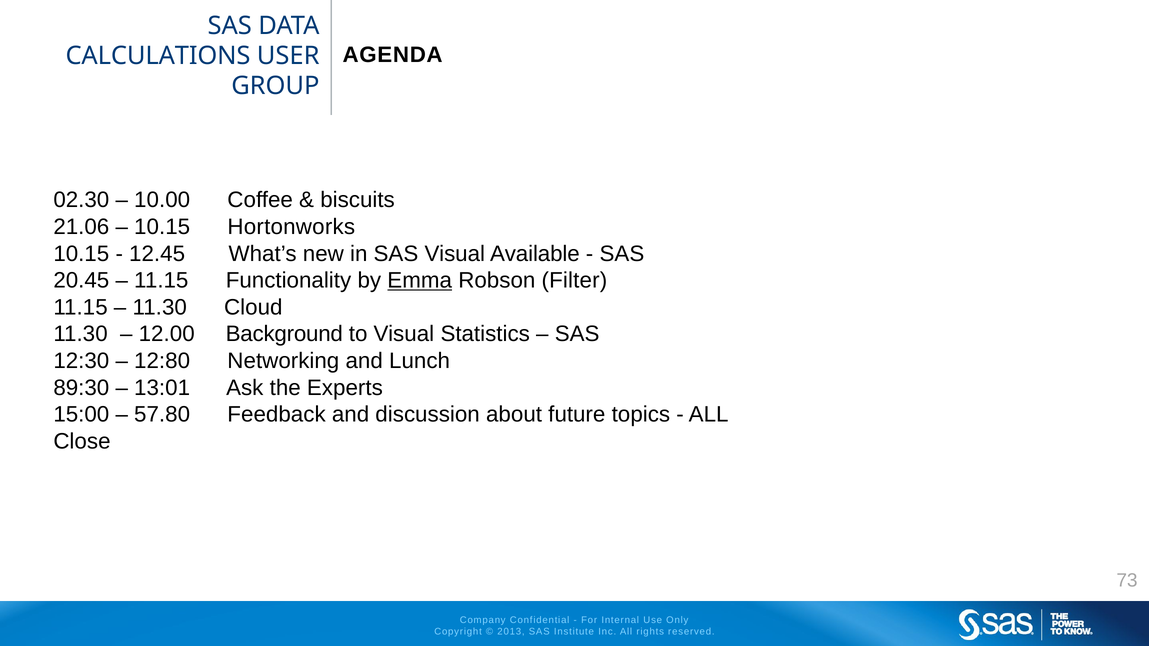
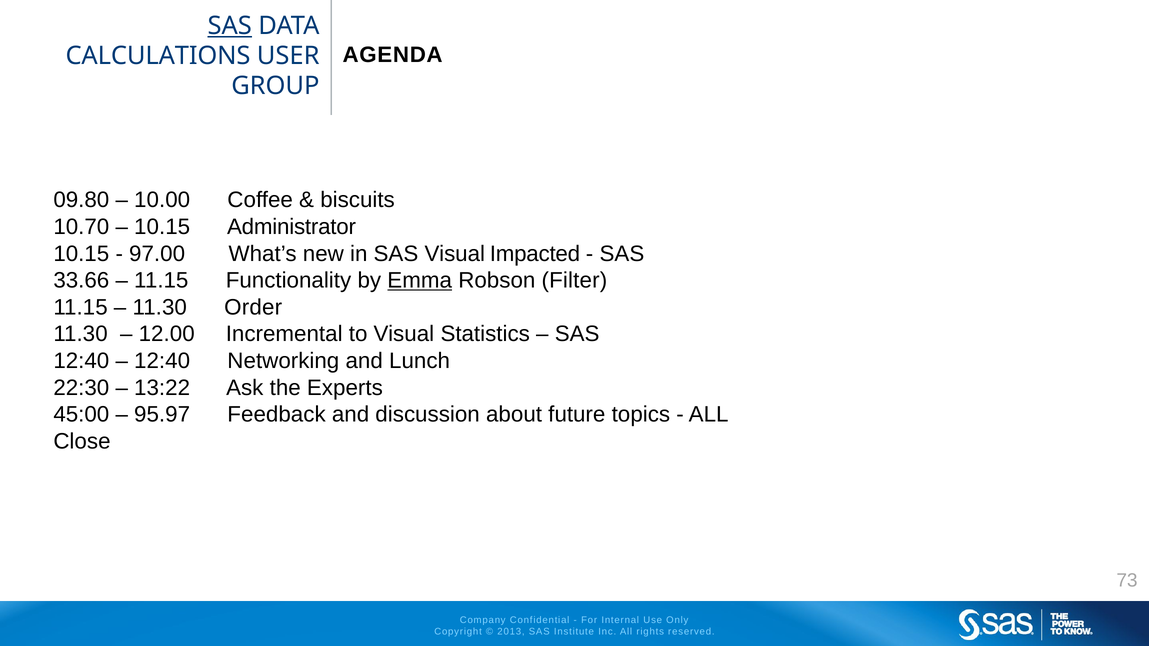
SAS at (230, 26) underline: none -> present
02.30: 02.30 -> 09.80
21.06: 21.06 -> 10.70
Hortonworks: Hortonworks -> Administrator
12.45: 12.45 -> 97.00
Available: Available -> Impacted
20.45: 20.45 -> 33.66
Cloud: Cloud -> Order
Background: Background -> Incremental
12:30 at (81, 361): 12:30 -> 12:40
12:80 at (162, 361): 12:80 -> 12:40
89:30: 89:30 -> 22:30
13:01: 13:01 -> 13:22
15:00: 15:00 -> 45:00
57.80: 57.80 -> 95.97
